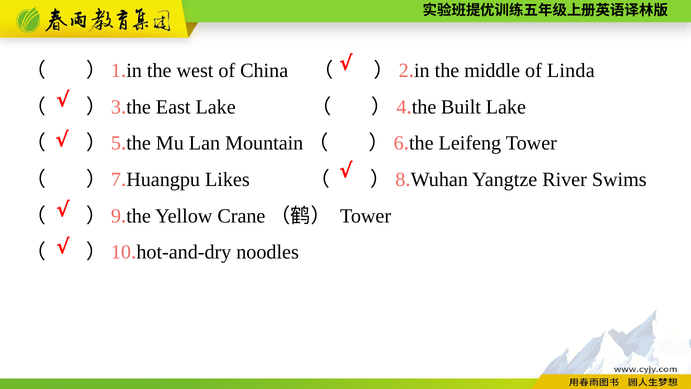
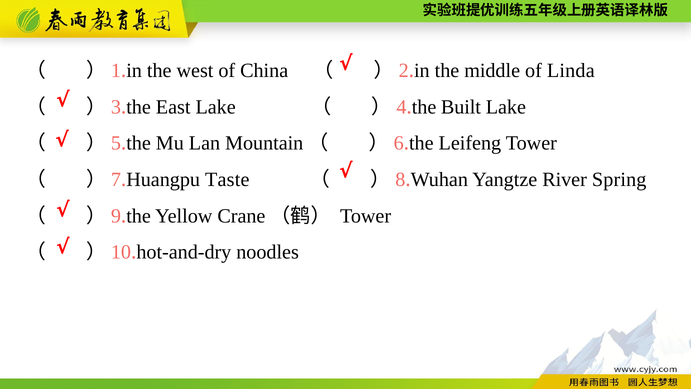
Likes: Likes -> Taste
Swims: Swims -> Spring
